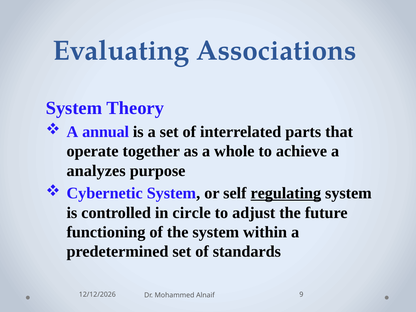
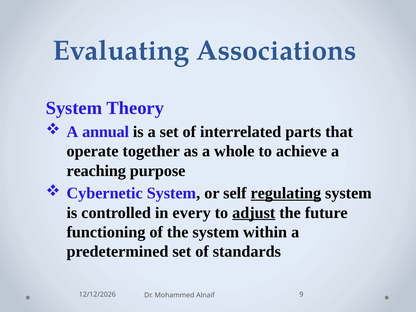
analyzes: analyzes -> reaching
circle: circle -> every
adjust underline: none -> present
